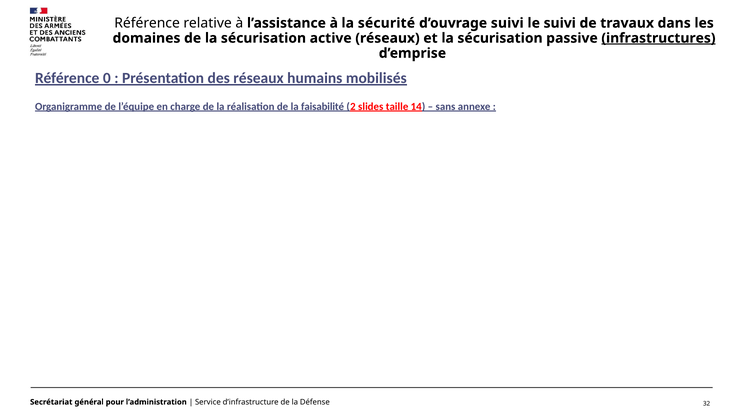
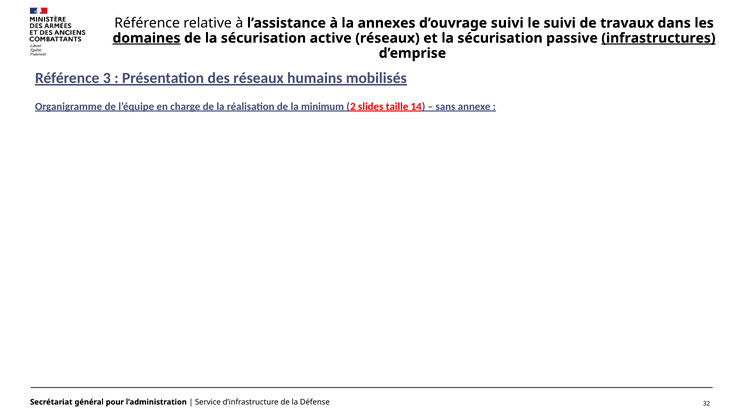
sécurité: sécurité -> annexes
domaines underline: none -> present
0: 0 -> 3
faisabilité: faisabilité -> minimum
